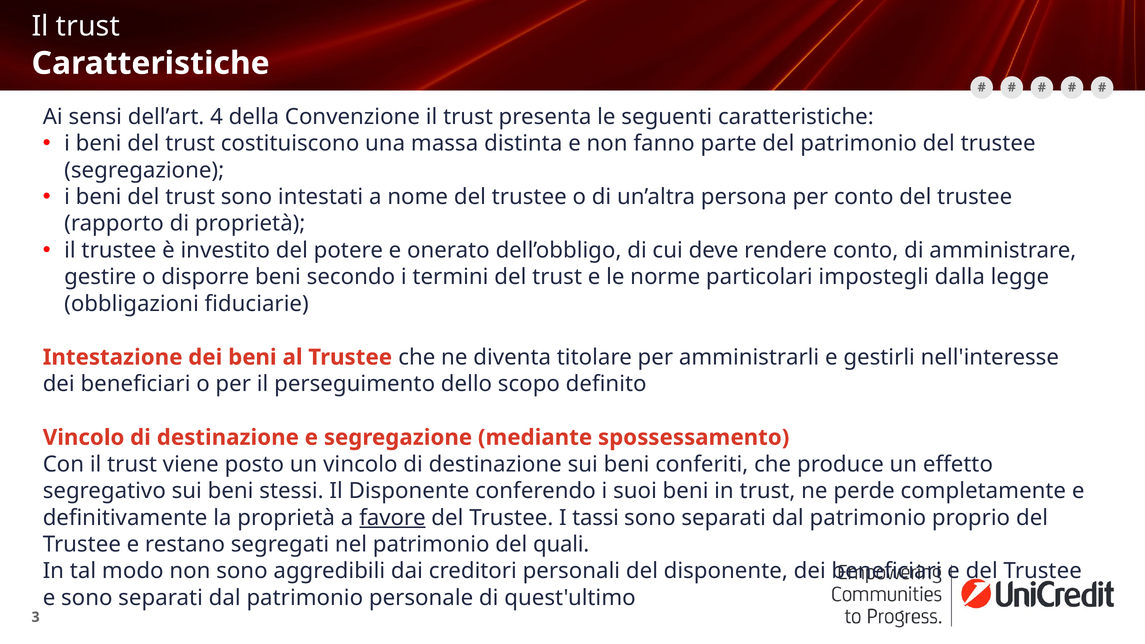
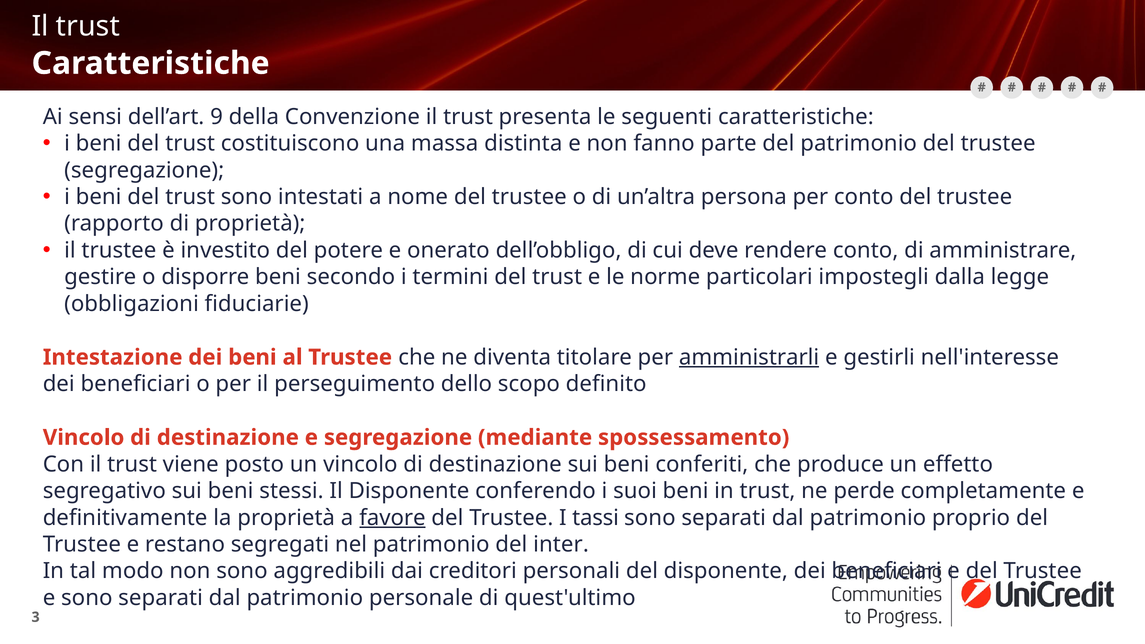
4: 4 -> 9
amministrarli underline: none -> present
quali: quali -> inter
